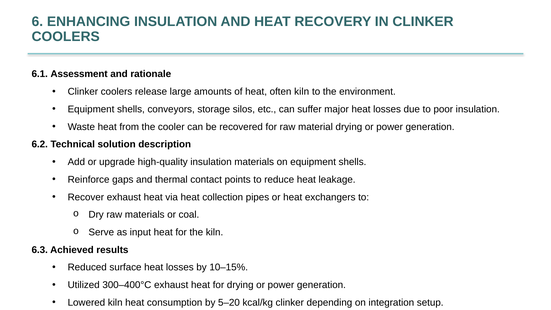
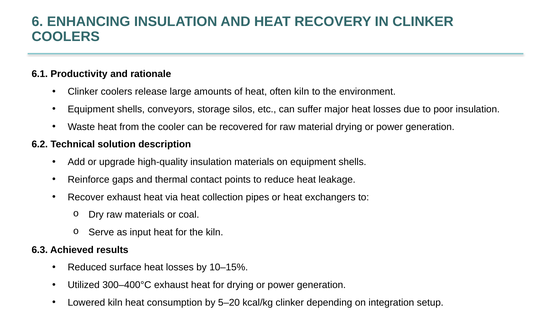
Assessment: Assessment -> Productivity
